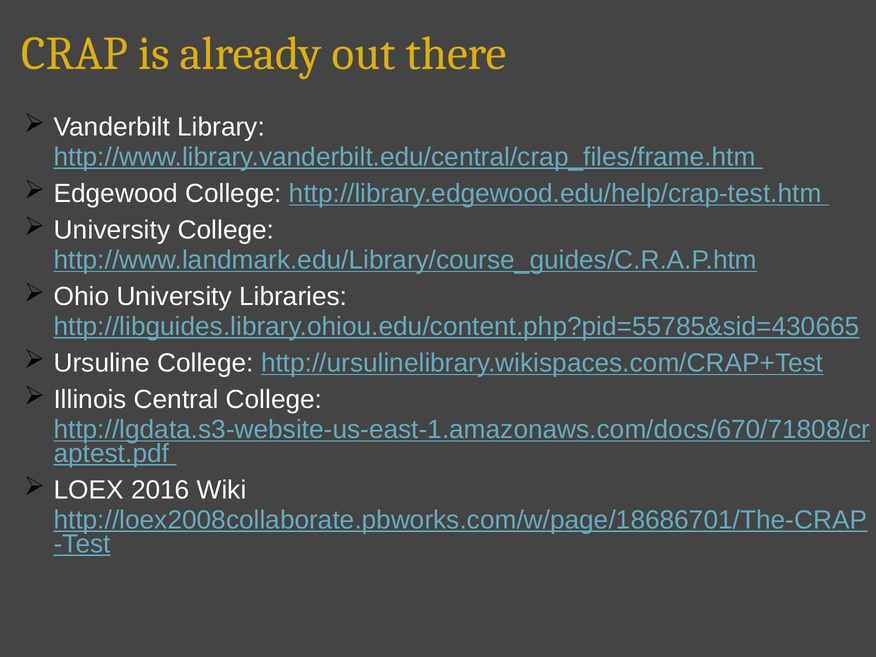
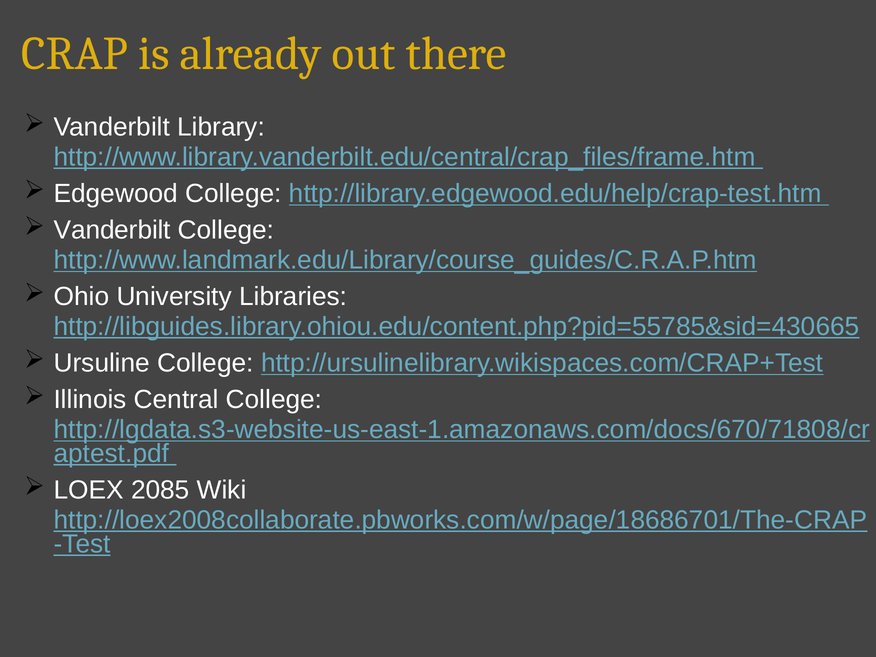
University at (112, 230): University -> Vanderbilt
2016: 2016 -> 2085
